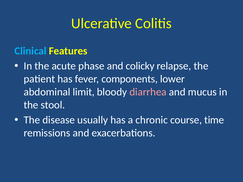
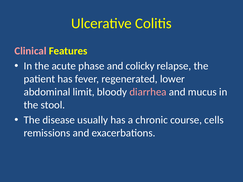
Clinical colour: light blue -> pink
components: components -> regenerated
time: time -> cells
